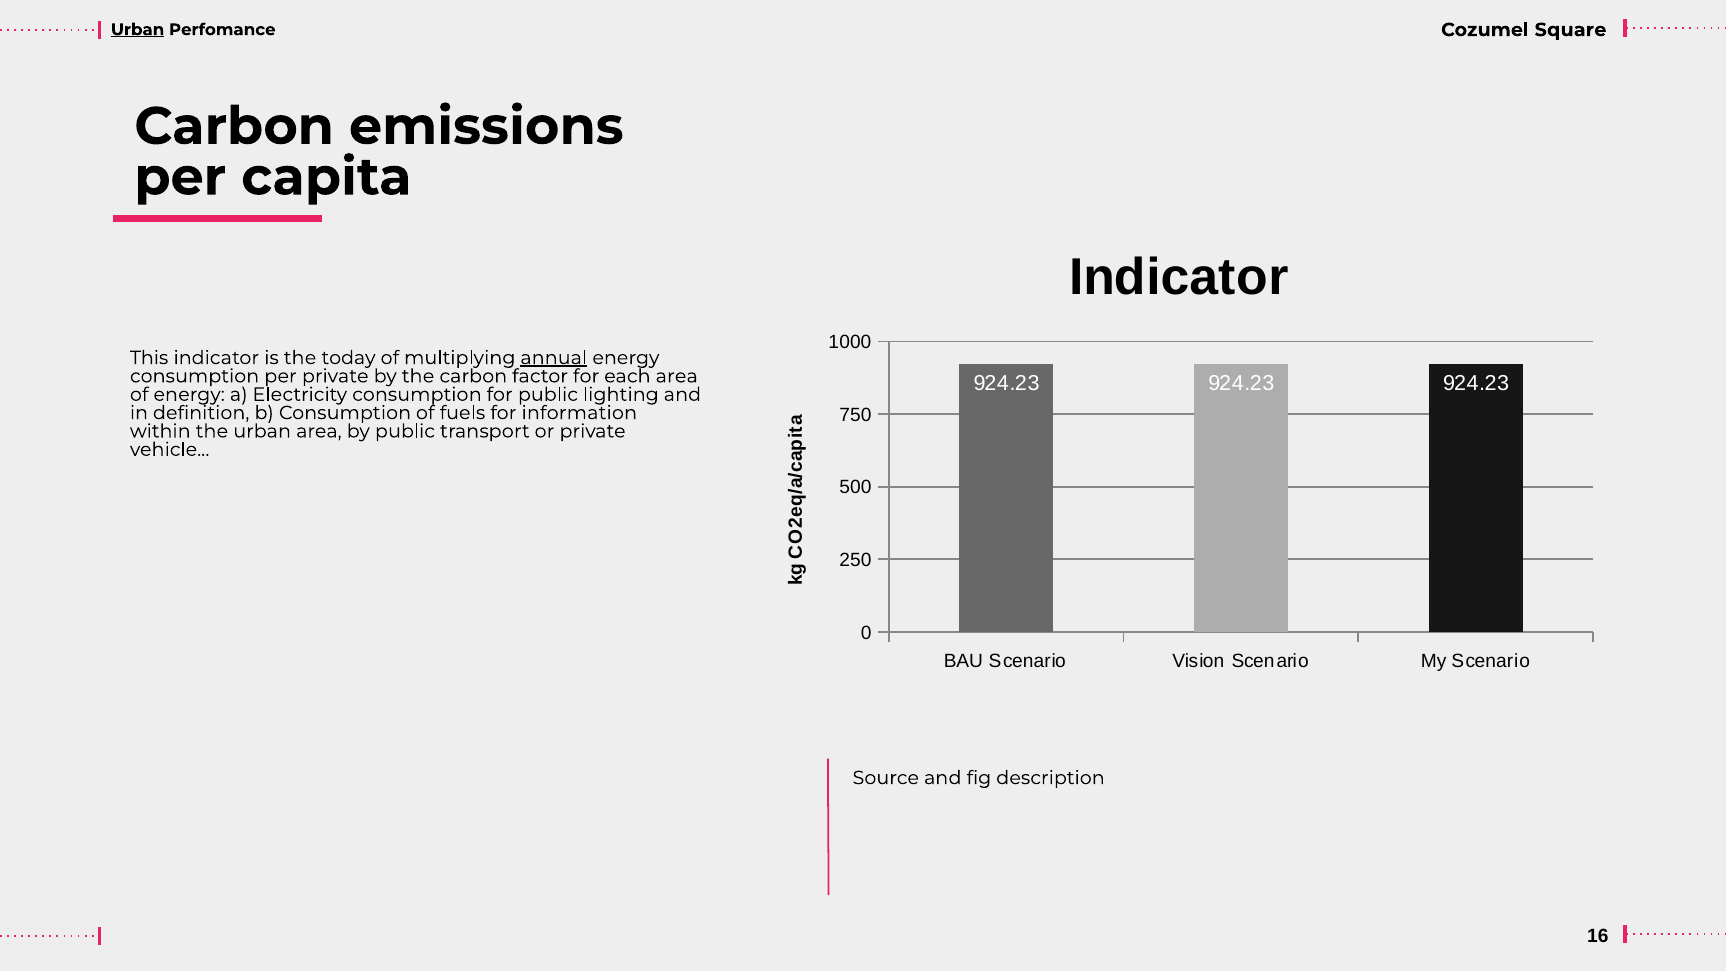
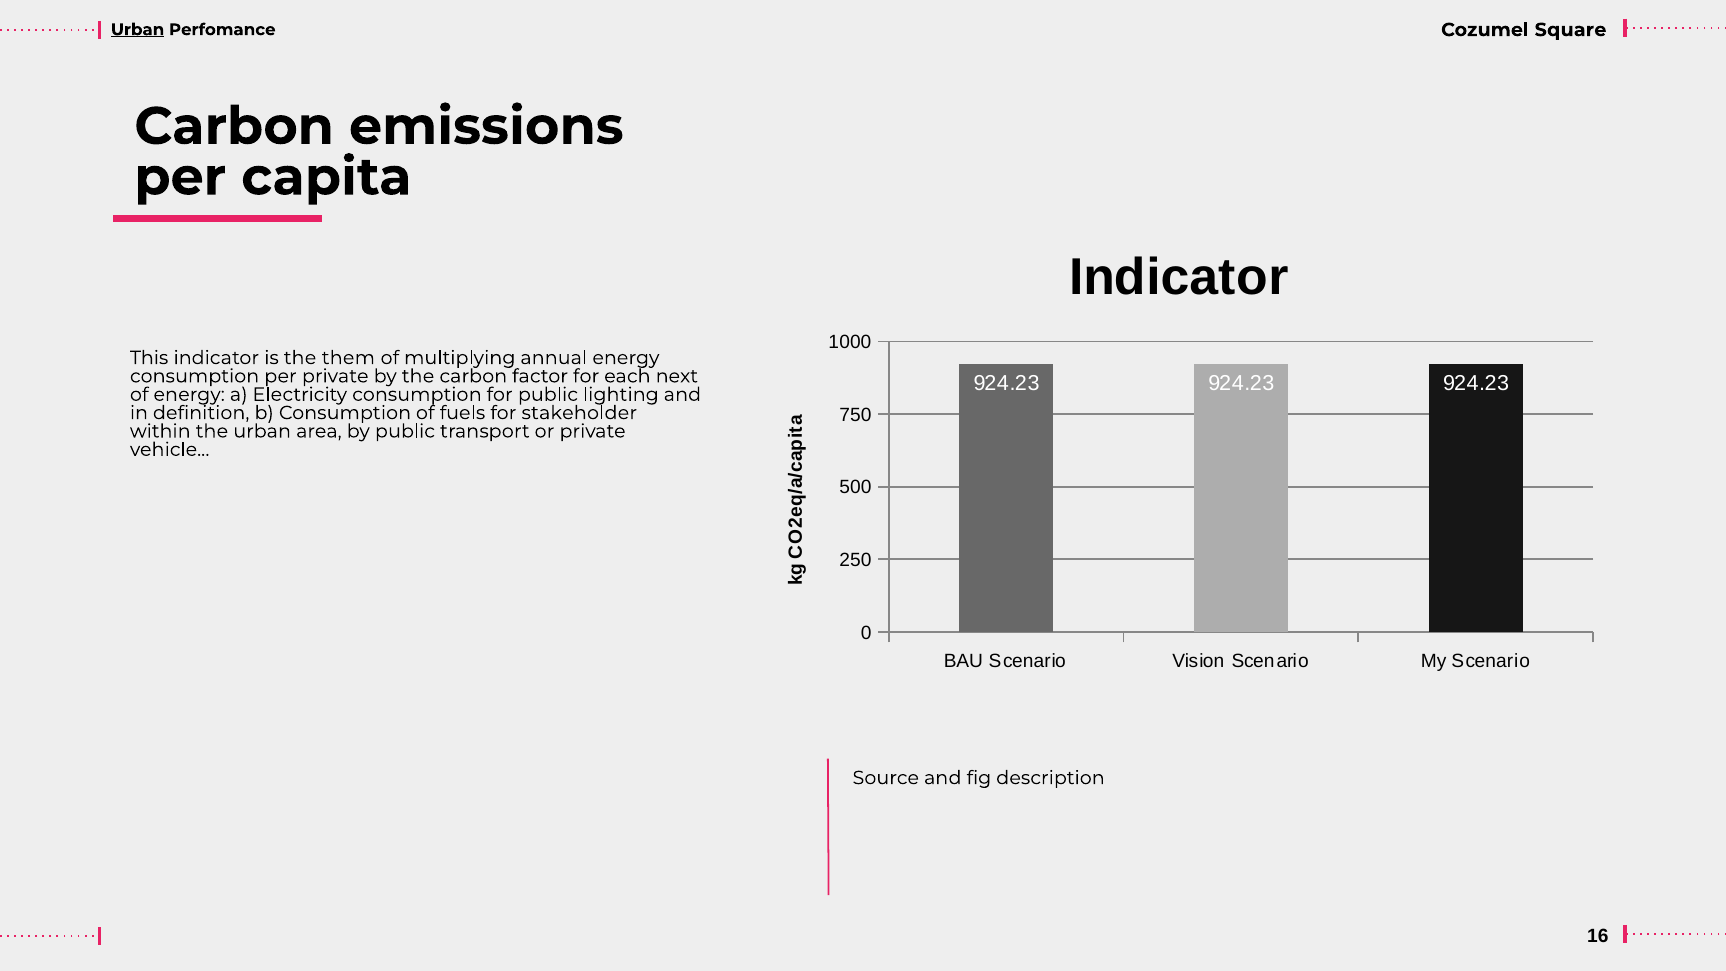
today: today -> them
annual underline: present -> none
each area: area -> next
information: information -> stakeholder
